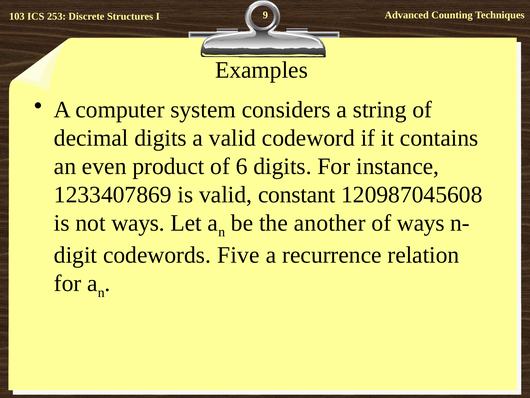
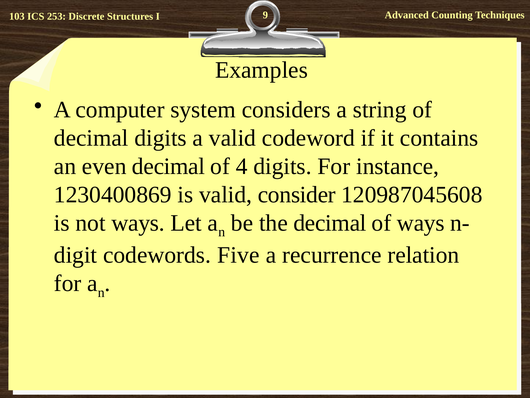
even product: product -> decimal
6: 6 -> 4
1233407869: 1233407869 -> 1230400869
constant: constant -> consider
the another: another -> decimal
